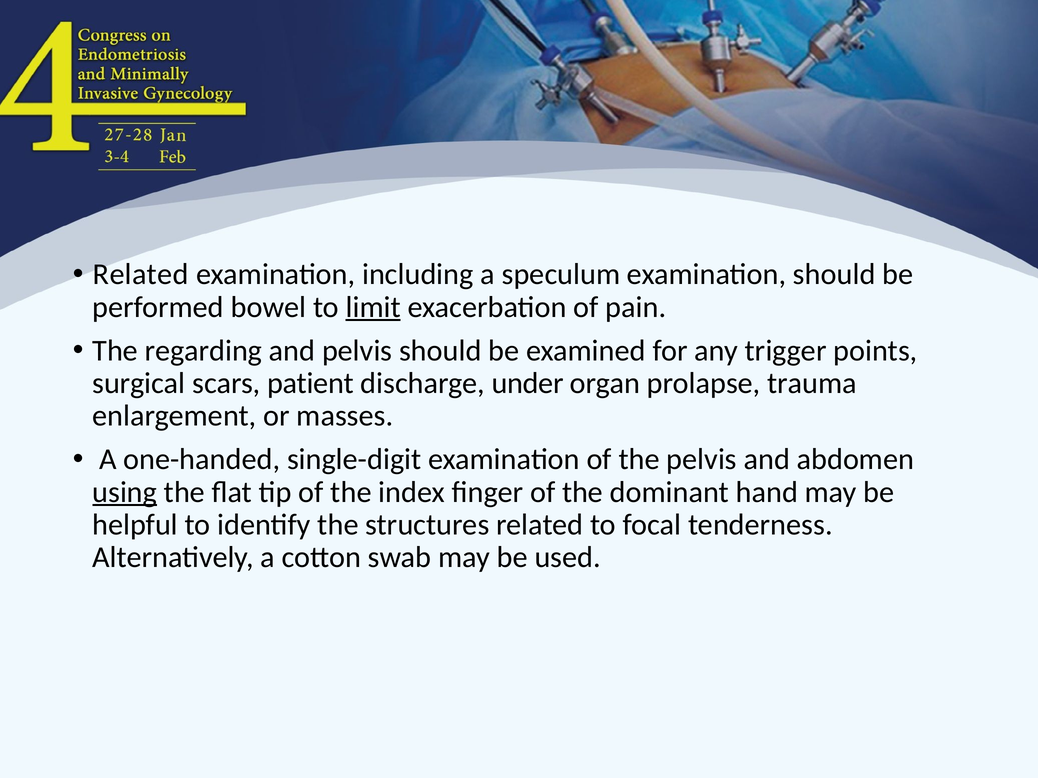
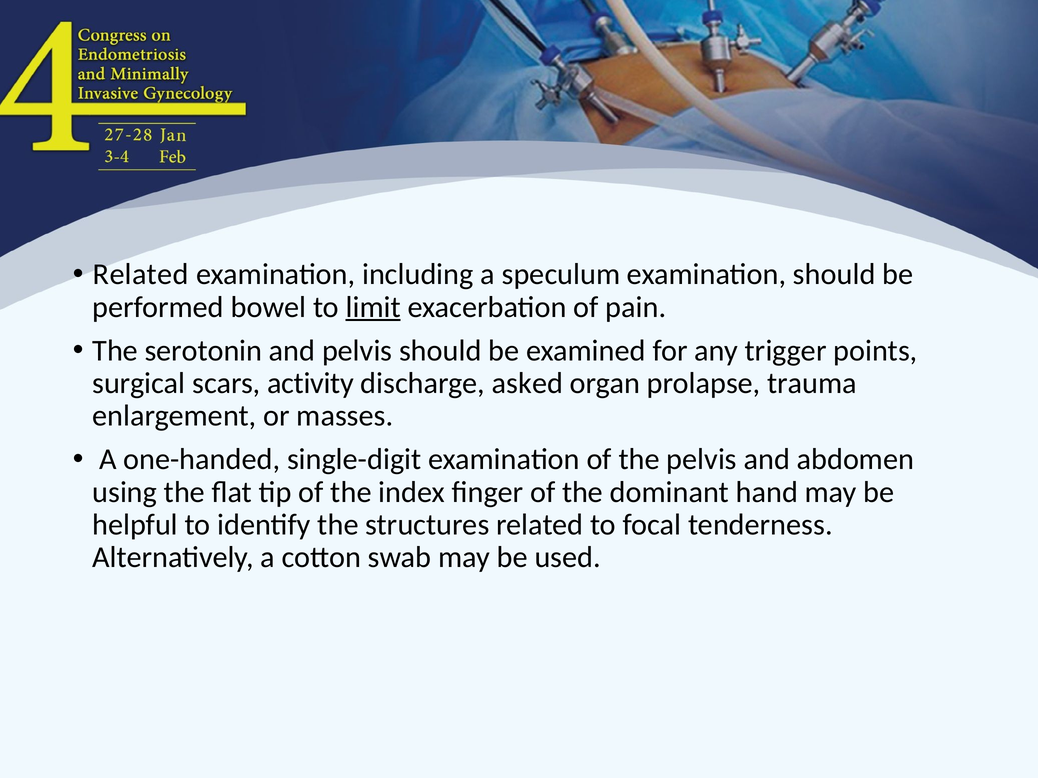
regarding: regarding -> serotonin
patient: patient -> activity
under: under -> asked
using underline: present -> none
